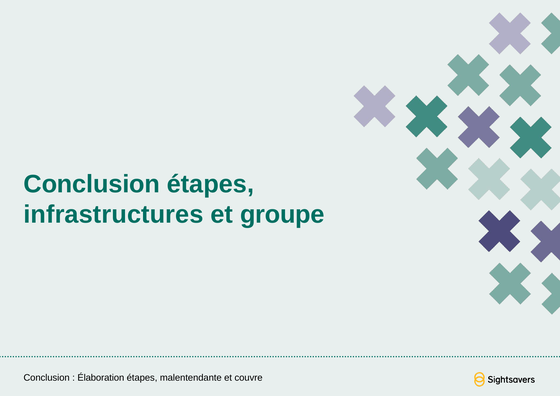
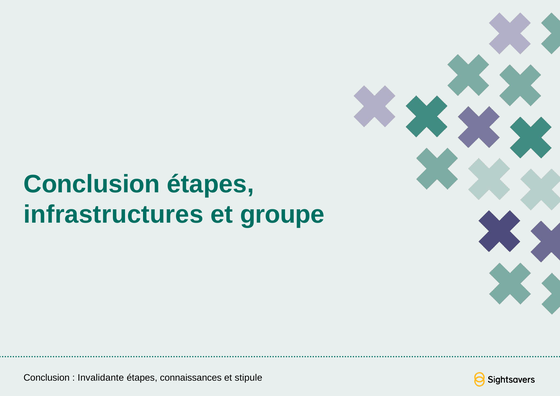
Élaboration: Élaboration -> Invalidante
malentendante: malentendante -> connaissances
couvre: couvre -> stipule
